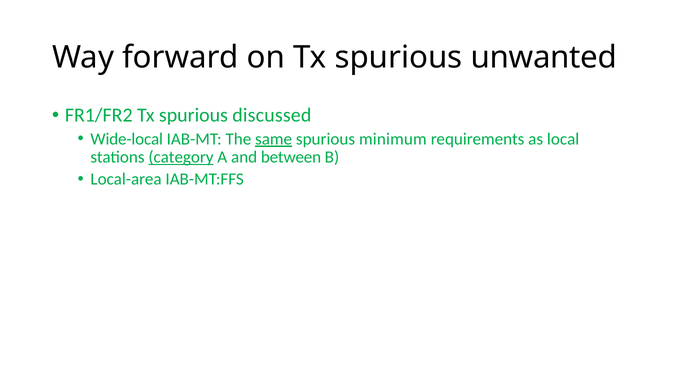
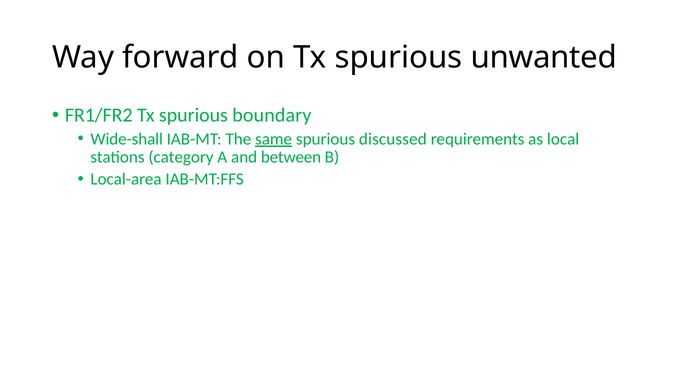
discussed: discussed -> boundary
Wide-local: Wide-local -> Wide-shall
minimum: minimum -> discussed
category underline: present -> none
